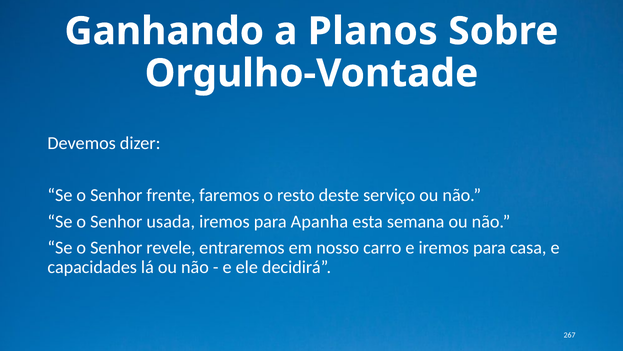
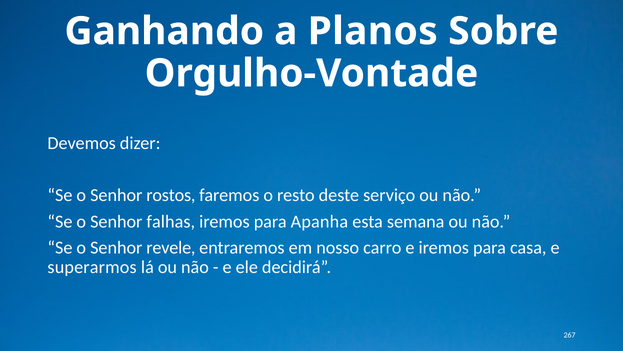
frente: frente -> rostos
usada: usada -> falhas
capacidades: capacidades -> superarmos
